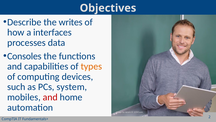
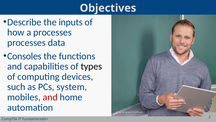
writes: writes -> inputs
a interfaces: interfaces -> processes
types colour: orange -> black
